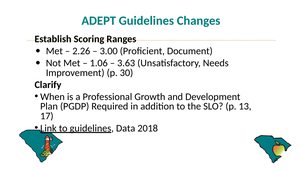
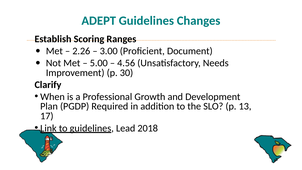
1.06: 1.06 -> 5.00
3.63: 3.63 -> 4.56
Data: Data -> Lead
